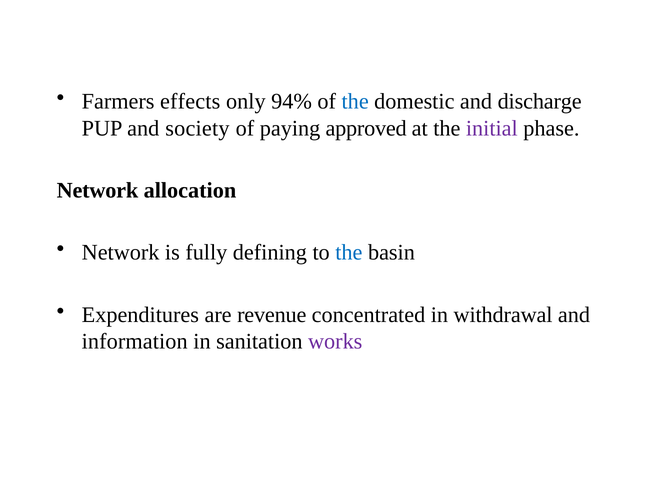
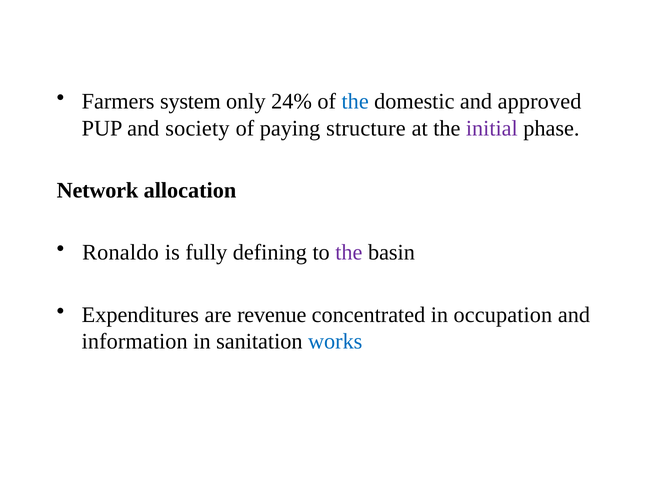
effects: effects -> system
94%: 94% -> 24%
discharge: discharge -> approved
approved: approved -> structure
Network at (121, 253): Network -> Ronaldo
the at (349, 253) colour: blue -> purple
withdrawal: withdrawal -> occupation
works colour: purple -> blue
